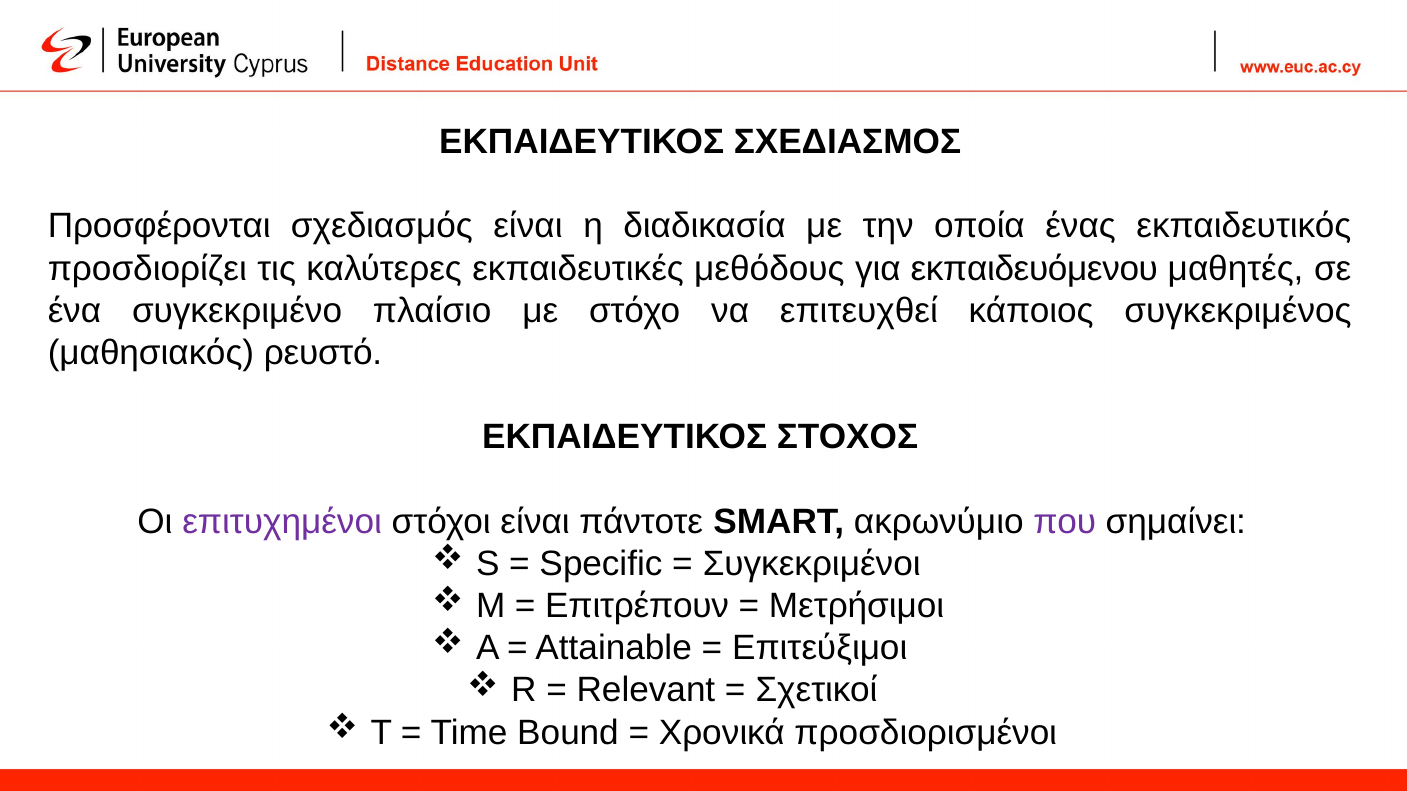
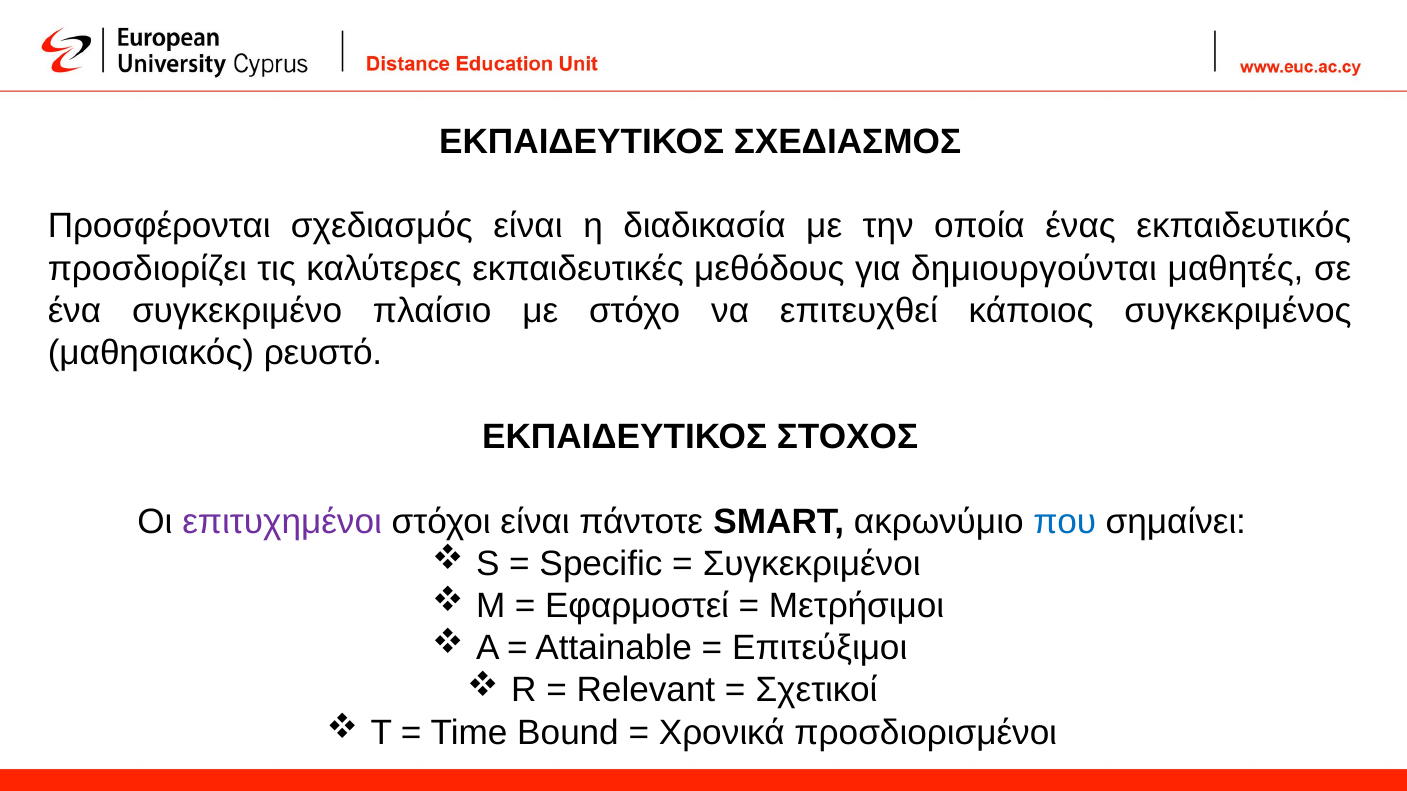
εκπαιδευόμενου: εκπαιδευόμενου -> δημιουργούνται
που colour: purple -> blue
Επιτρέπουν: Επιτρέπουν -> Εφαρμοστεί
